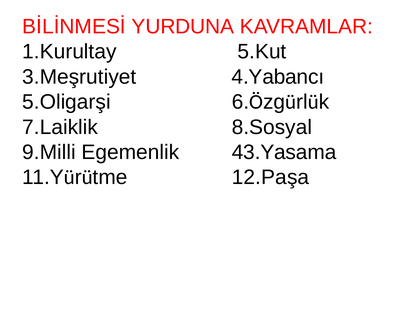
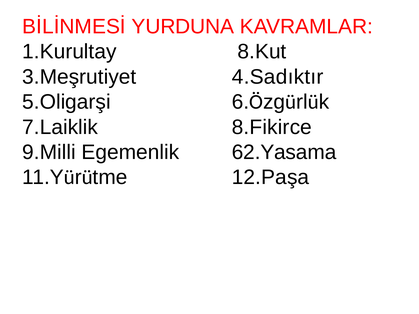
5.Kut: 5.Kut -> 8.Kut
4.Yabancı: 4.Yabancı -> 4.Sadıktır
8.Sosyal: 8.Sosyal -> 8.Fikirce
43.Yasama: 43.Yasama -> 62.Yasama
